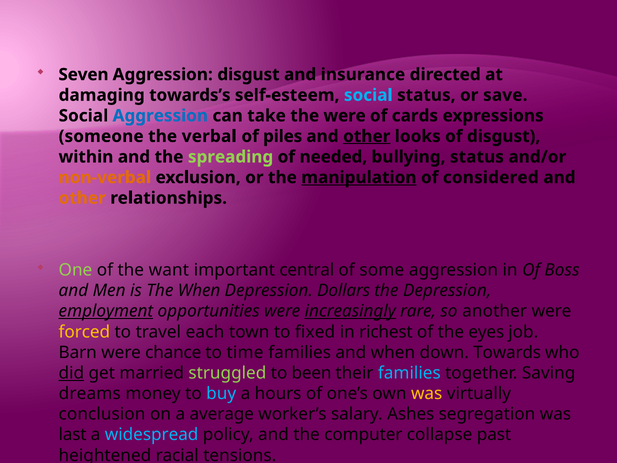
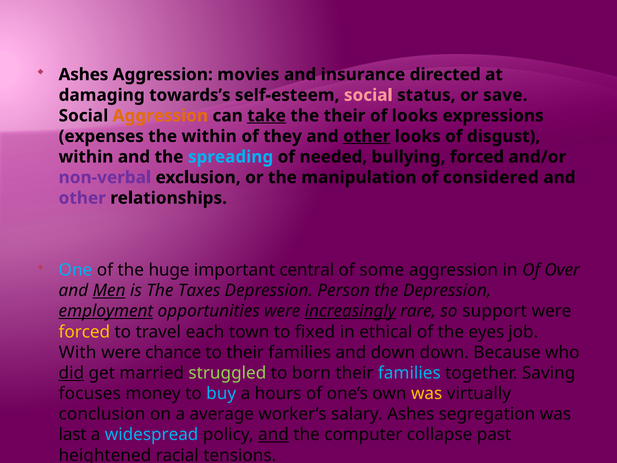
Seven at (83, 75): Seven -> Ashes
Aggression disgust: disgust -> movies
social at (368, 95) colour: light blue -> pink
Aggression at (160, 116) colour: blue -> orange
take underline: none -> present
the were: were -> their
of cards: cards -> looks
someone: someone -> expenses
the verbal: verbal -> within
piles: piles -> they
spreading colour: light green -> light blue
bullying status: status -> forced
non-verbal colour: orange -> purple
manipulation underline: present -> none
other at (82, 198) colour: orange -> purple
One colour: light green -> light blue
want: want -> huge
Boss: Boss -> Over
Men underline: none -> present
The When: When -> Taxes
Dollars: Dollars -> Person
another: another -> support
richest: richest -> ethical
Barn: Barn -> With
to time: time -> their
and when: when -> down
Towards: Towards -> Because
been: been -> born
dreams: dreams -> focuses
and at (273, 435) underline: none -> present
